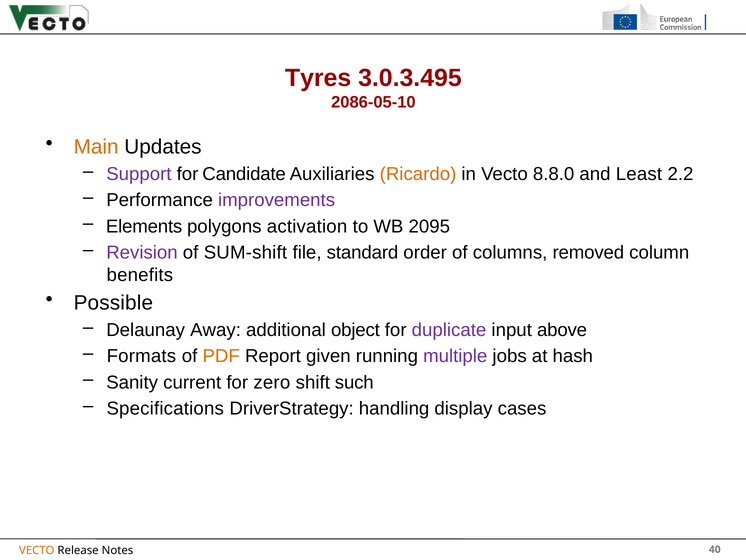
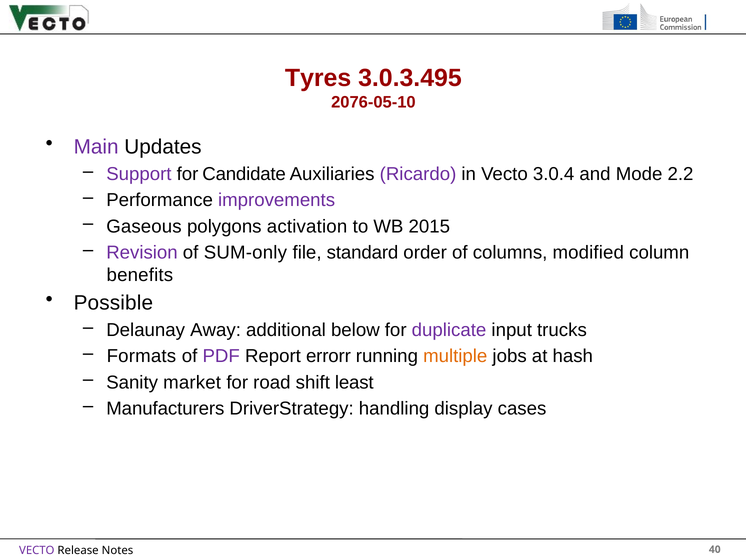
2086-05-10: 2086-05-10 -> 2076-05-10
Main colour: orange -> purple
Ricardo colour: orange -> purple
8.8.0: 8.8.0 -> 3.0.4
Least: Least -> Mode
Elements: Elements -> Gaseous
2095: 2095 -> 2015
SUM-shift: SUM-shift -> SUM-only
removed: removed -> modified
object: object -> below
above: above -> trucks
PDF colour: orange -> purple
given: given -> errorr
multiple colour: purple -> orange
current: current -> market
zero: zero -> road
such: such -> least
Specifications: Specifications -> Manufacturers
VECTO at (37, 550) colour: orange -> purple
